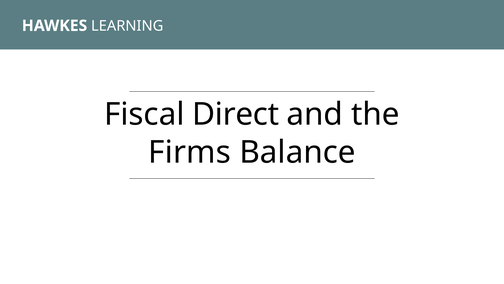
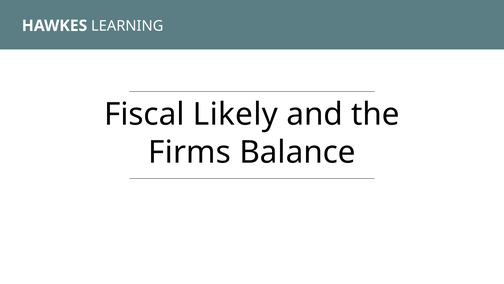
Direct: Direct -> Likely
